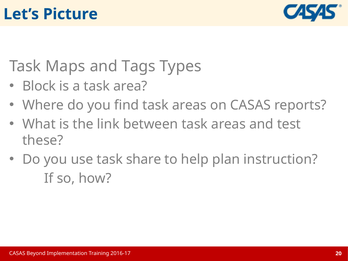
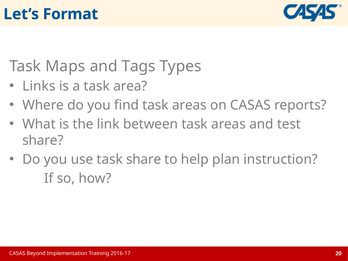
Picture: Picture -> Format
Block: Block -> Links
these at (43, 140): these -> share
